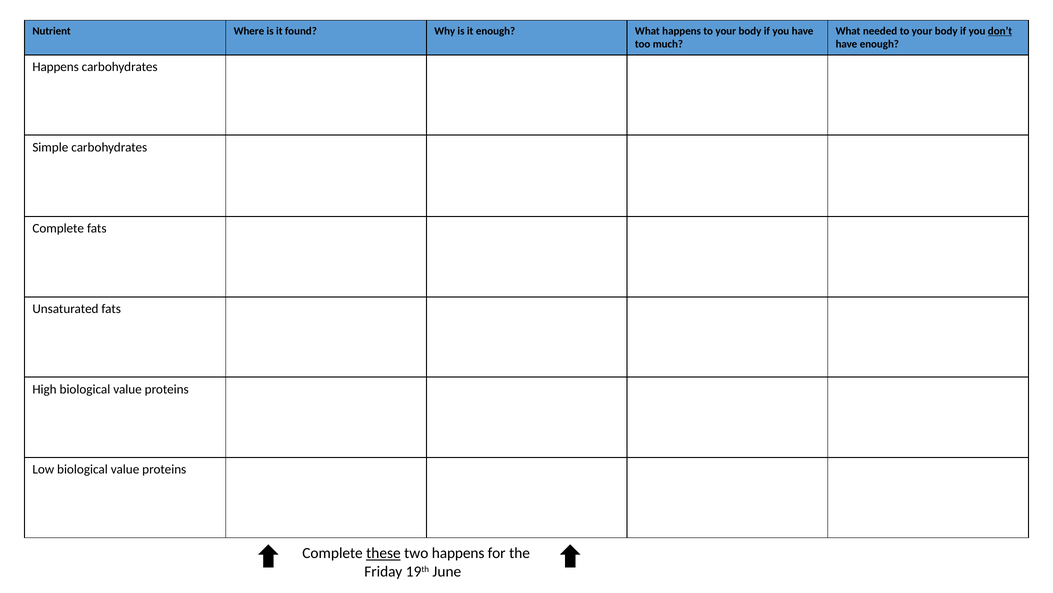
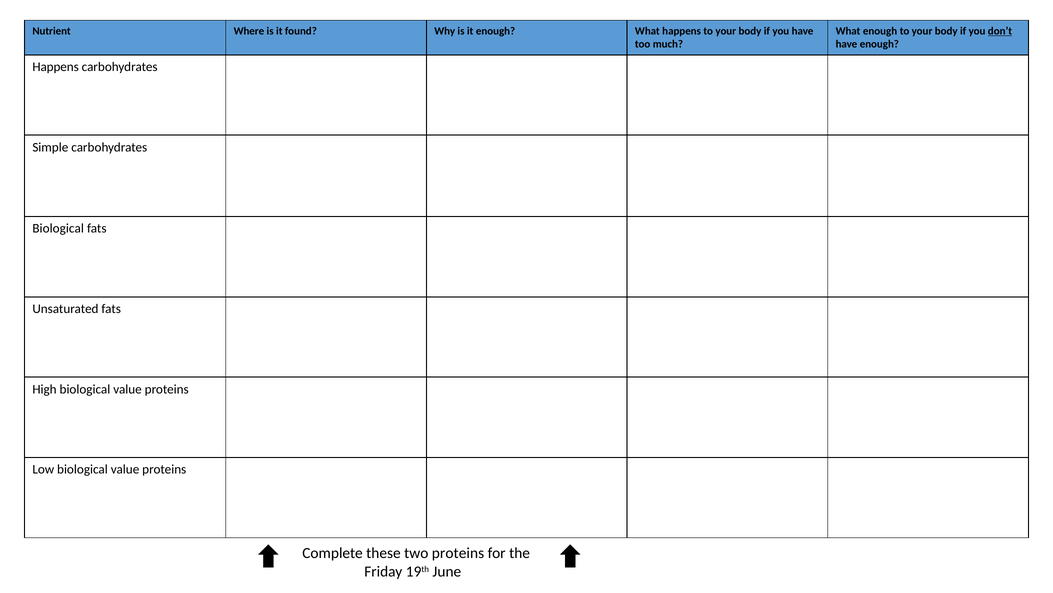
What needed: needed -> enough
Complete at (58, 228): Complete -> Biological
these underline: present -> none
two happens: happens -> proteins
